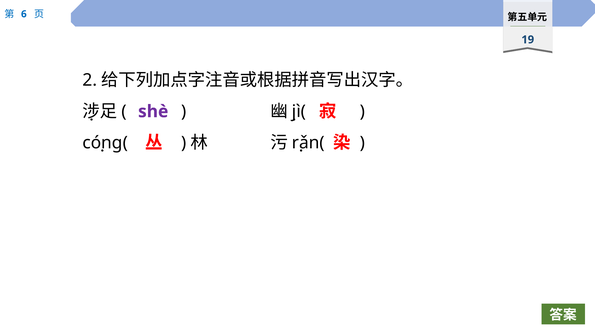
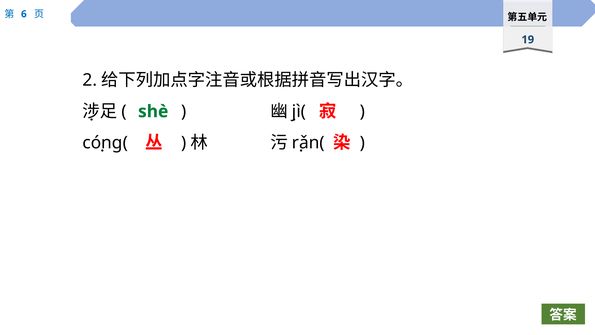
shè colour: purple -> green
